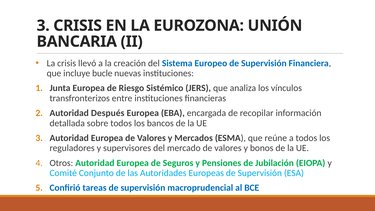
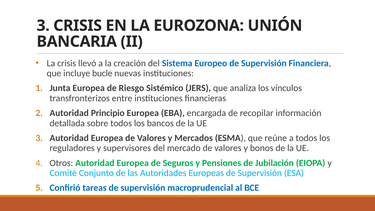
Después: Después -> Principio
